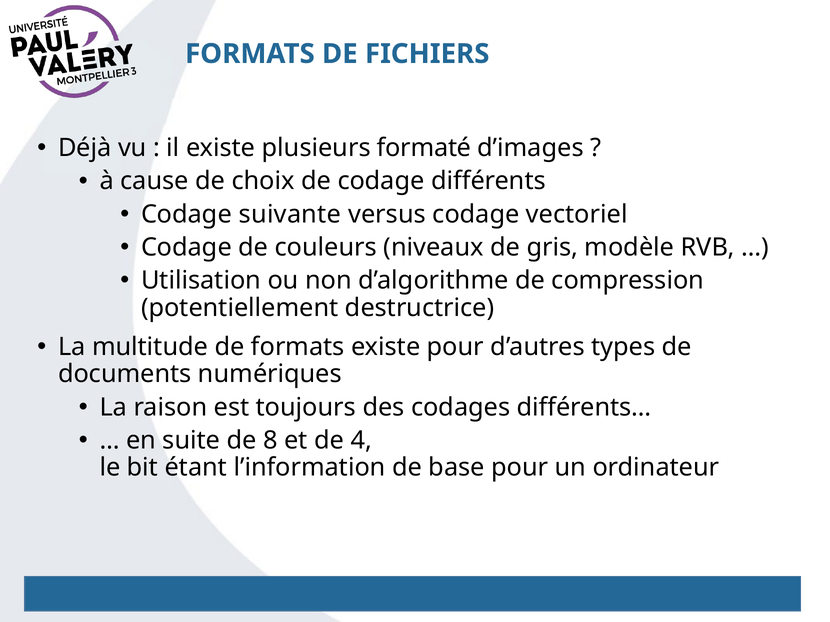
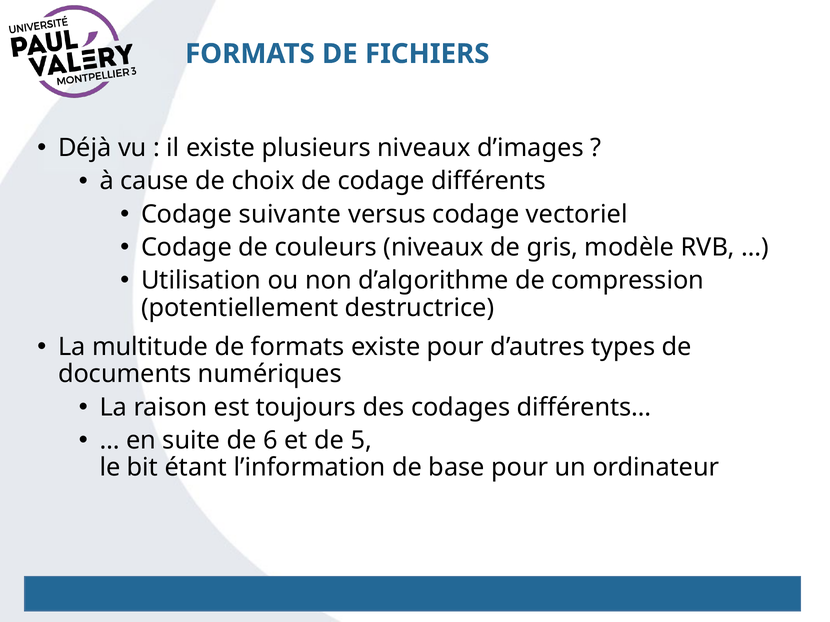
plusieurs formaté: formaté -> niveaux
8: 8 -> 6
4: 4 -> 5
